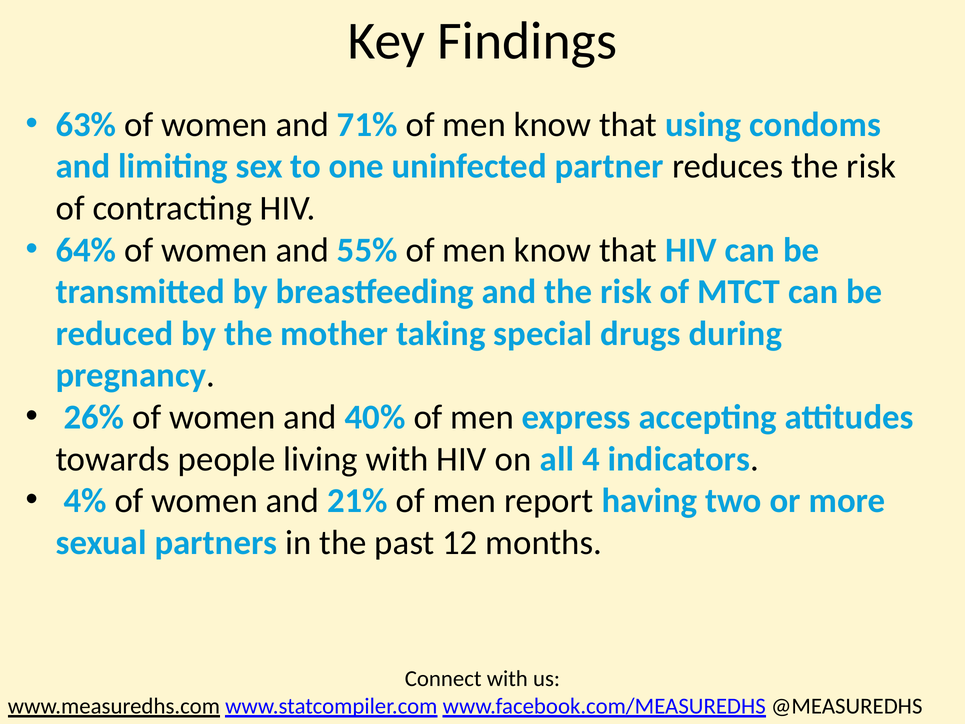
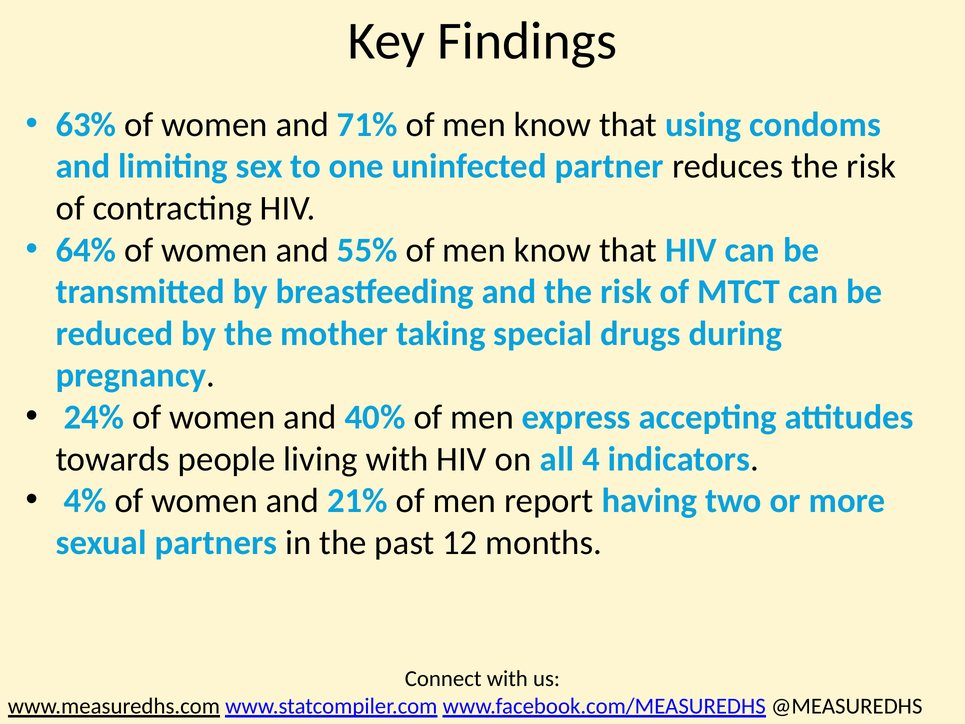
26%: 26% -> 24%
